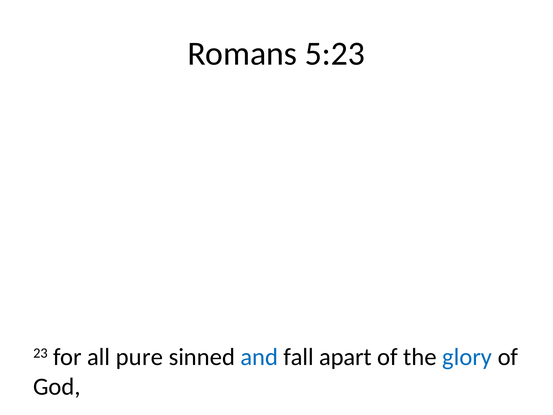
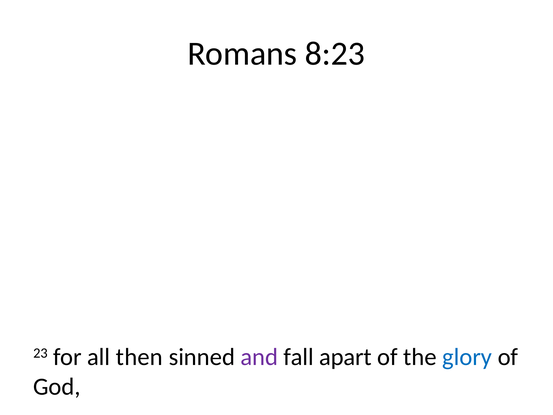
5:23: 5:23 -> 8:23
pure: pure -> then
and colour: blue -> purple
